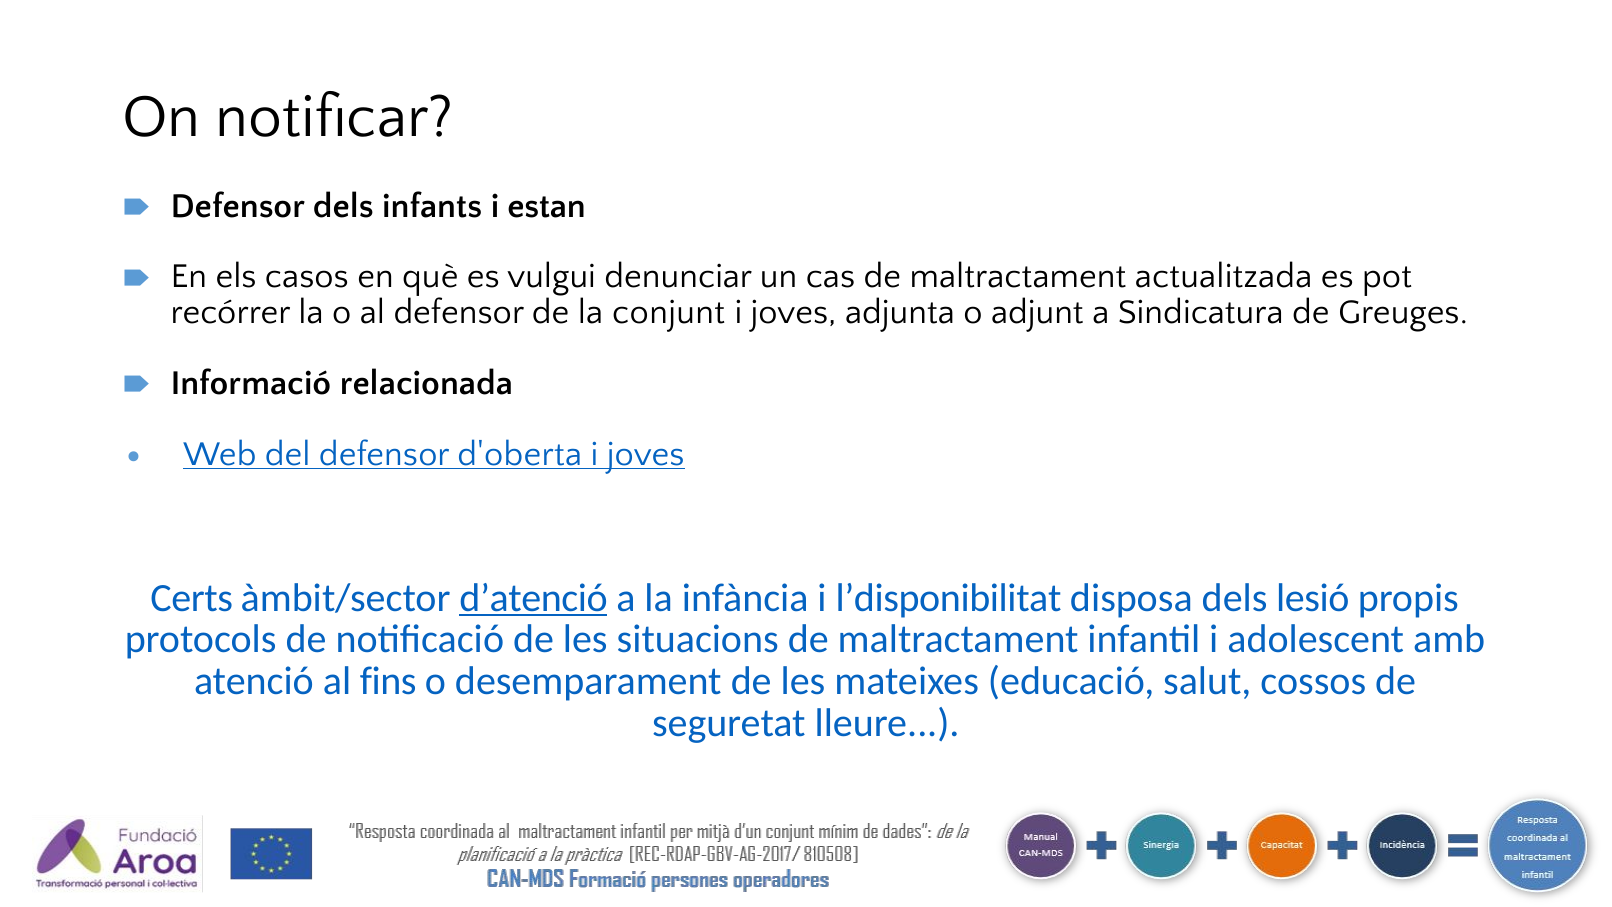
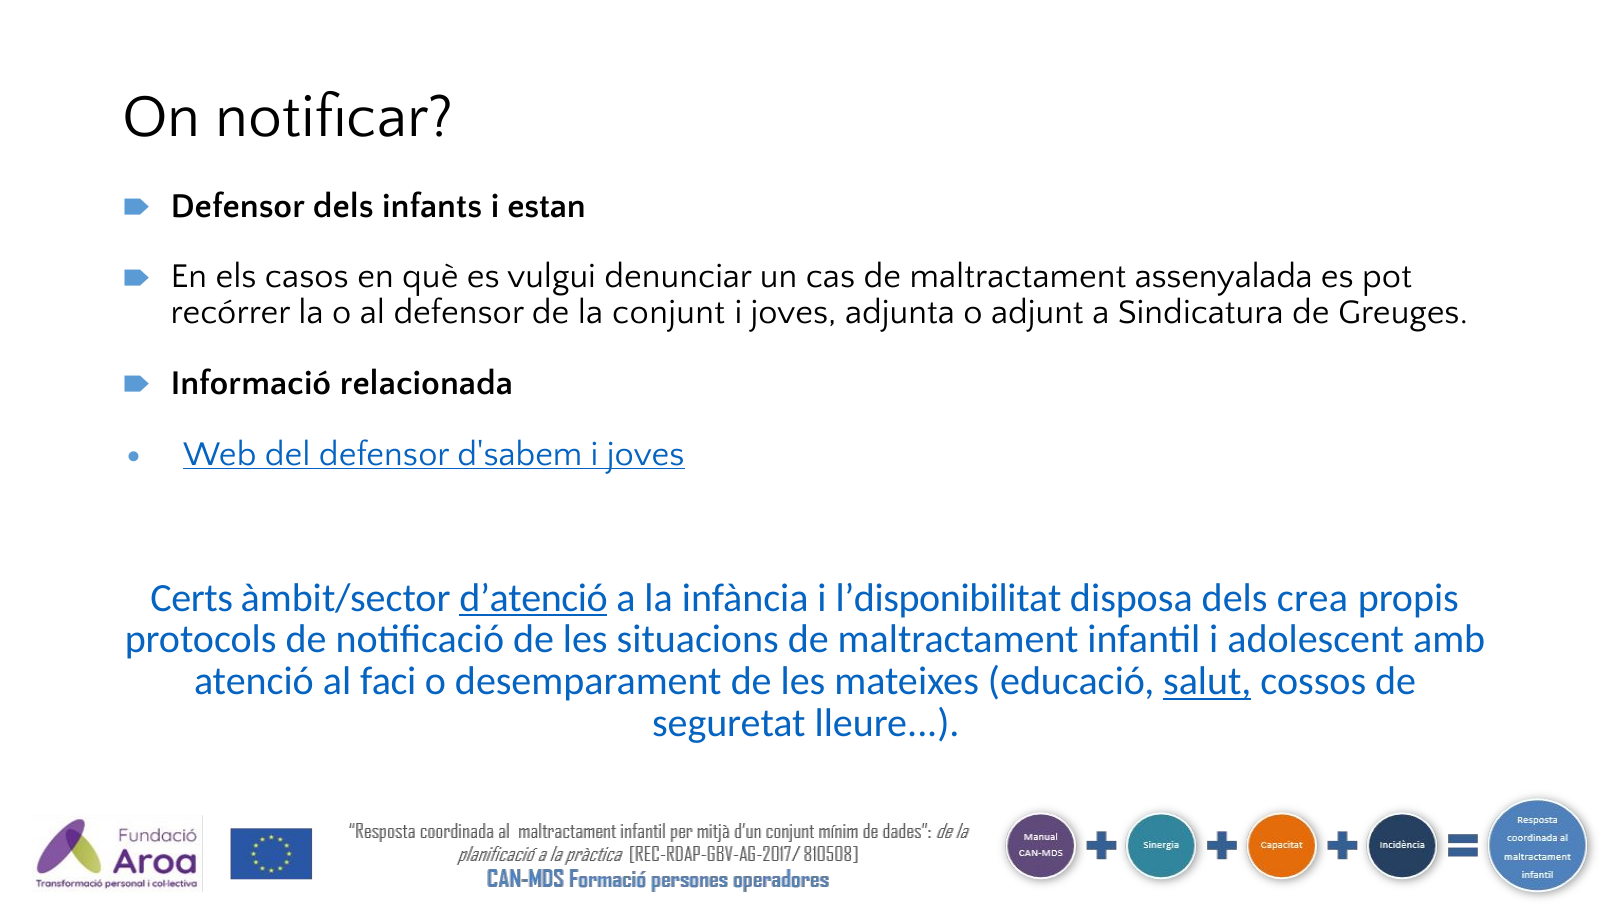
actualitzada: actualitzada -> assenyalada
d'oberta: d'oberta -> d'sabem
lesió: lesió -> crea
fins: fins -> faci
salut underline: none -> present
